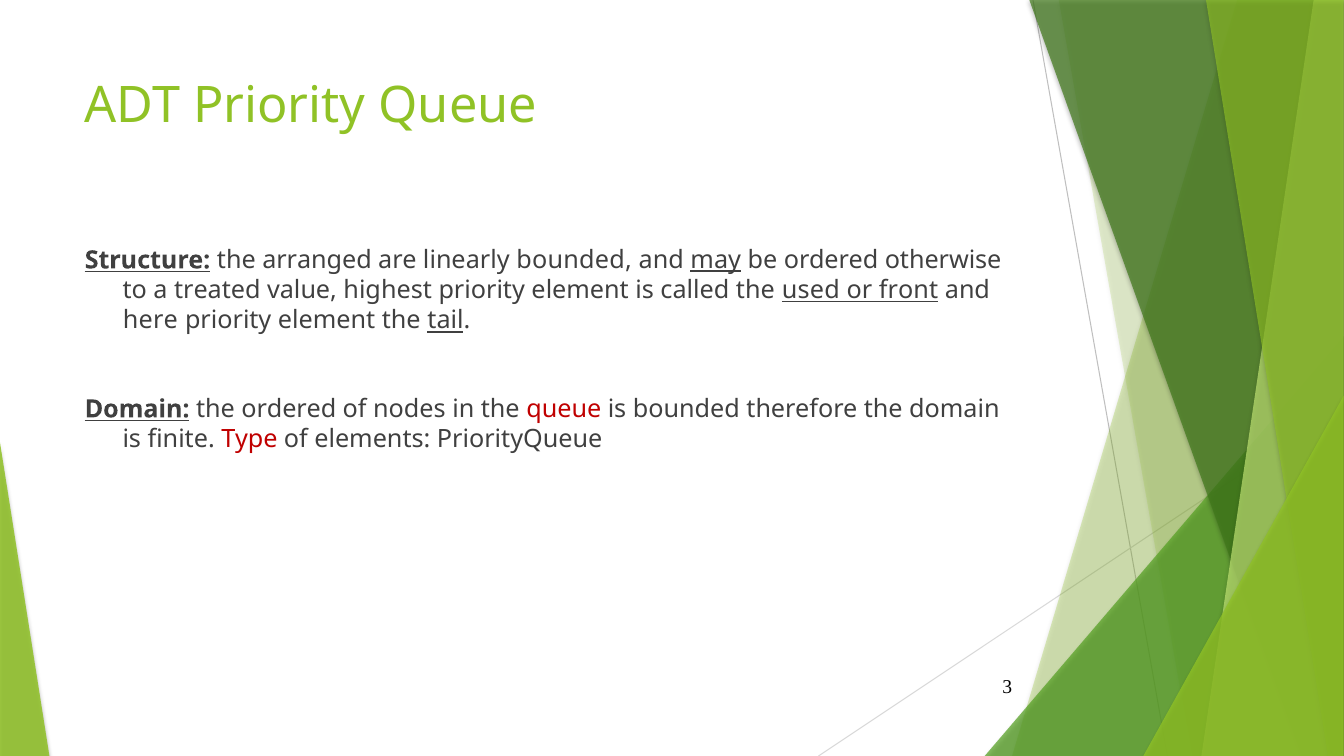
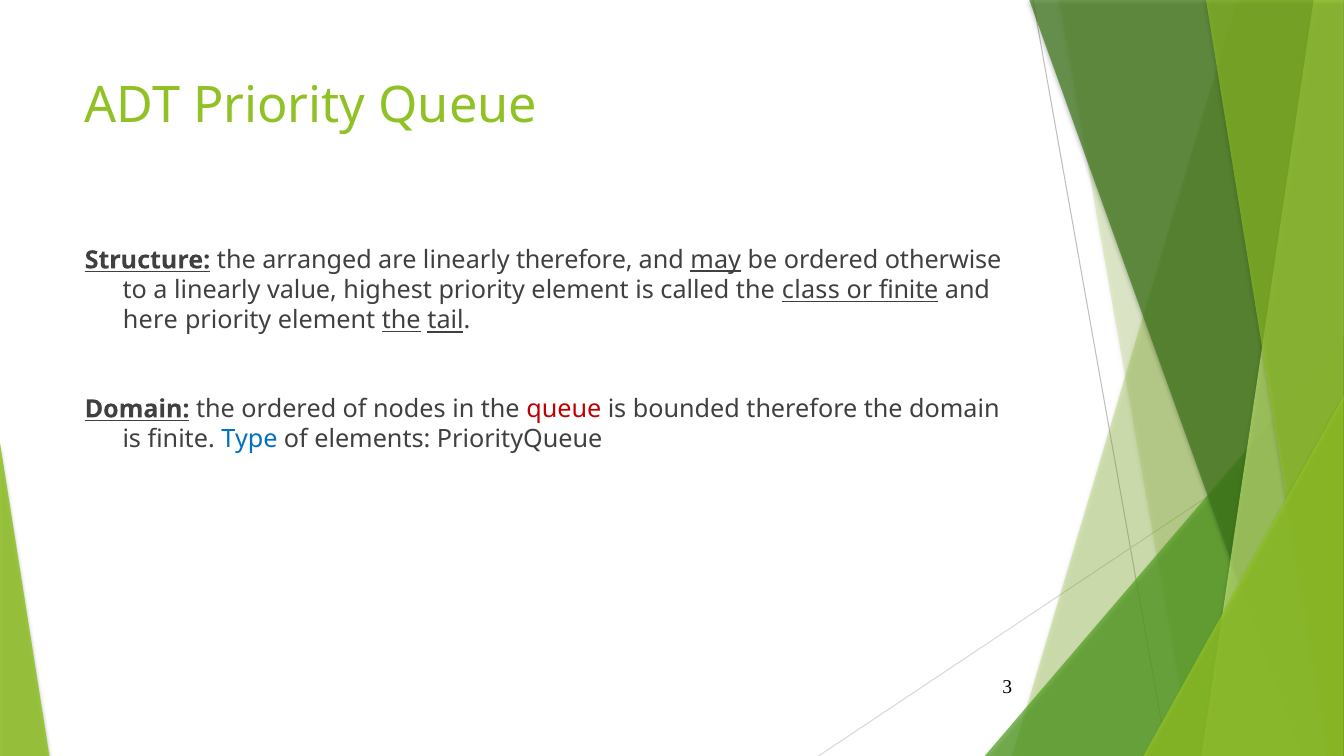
linearly bounded: bounded -> therefore
a treated: treated -> linearly
used: used -> class
or front: front -> finite
the at (401, 321) underline: none -> present
Type colour: red -> blue
